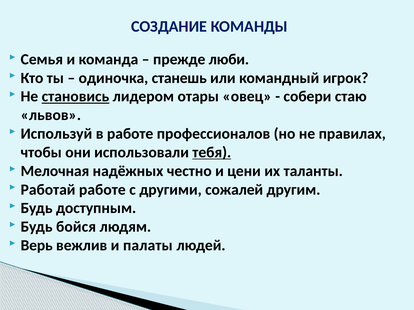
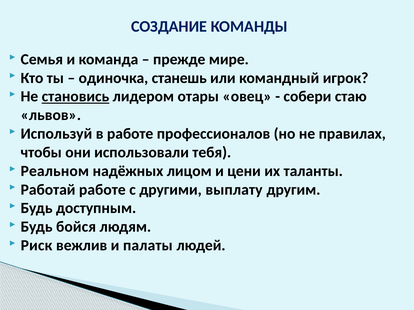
люби: люби -> мире
тебя underline: present -> none
Мелочная: Мелочная -> Реальном
честно: честно -> лицом
сожалей: сожалей -> выплату
Верь: Верь -> Риск
